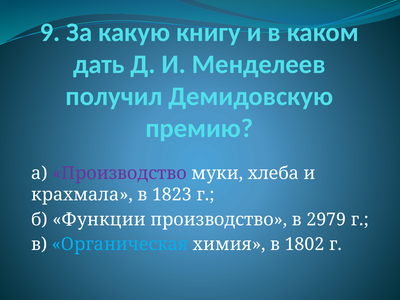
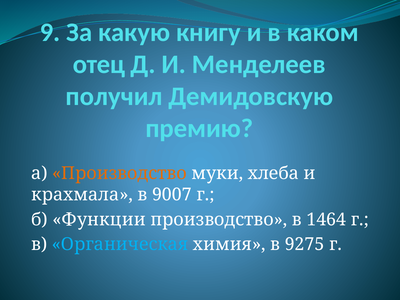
дать: дать -> отец
Производство at (119, 173) colour: purple -> orange
1823: 1823 -> 9007
2979: 2979 -> 1464
1802: 1802 -> 9275
